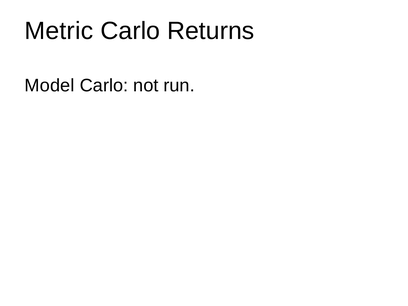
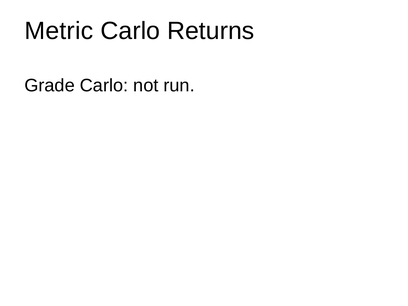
Model: Model -> Grade
